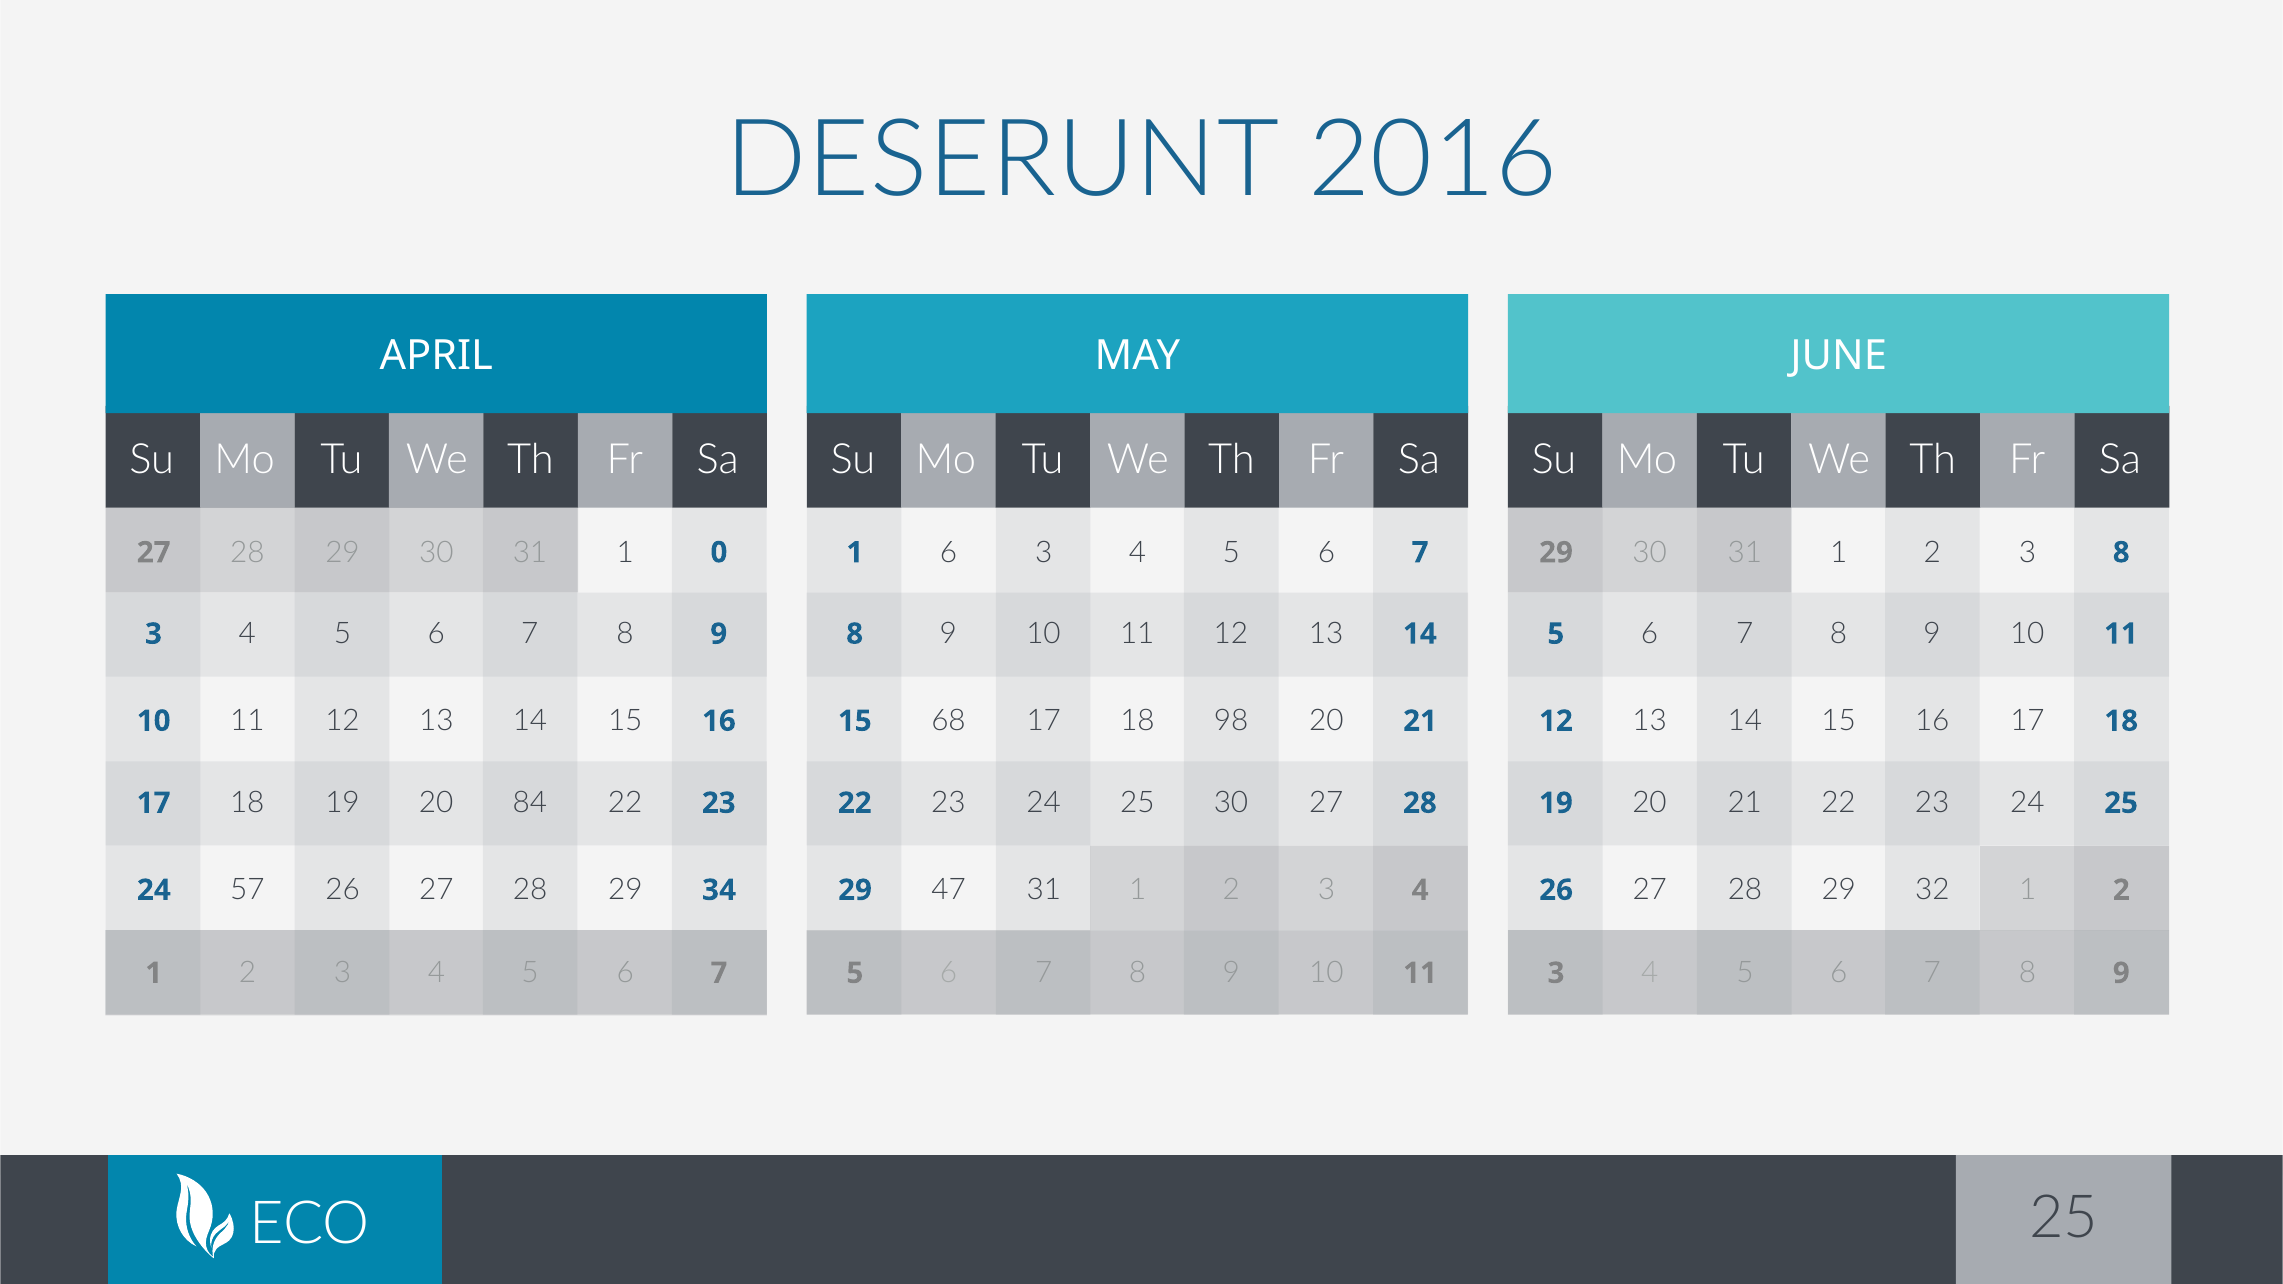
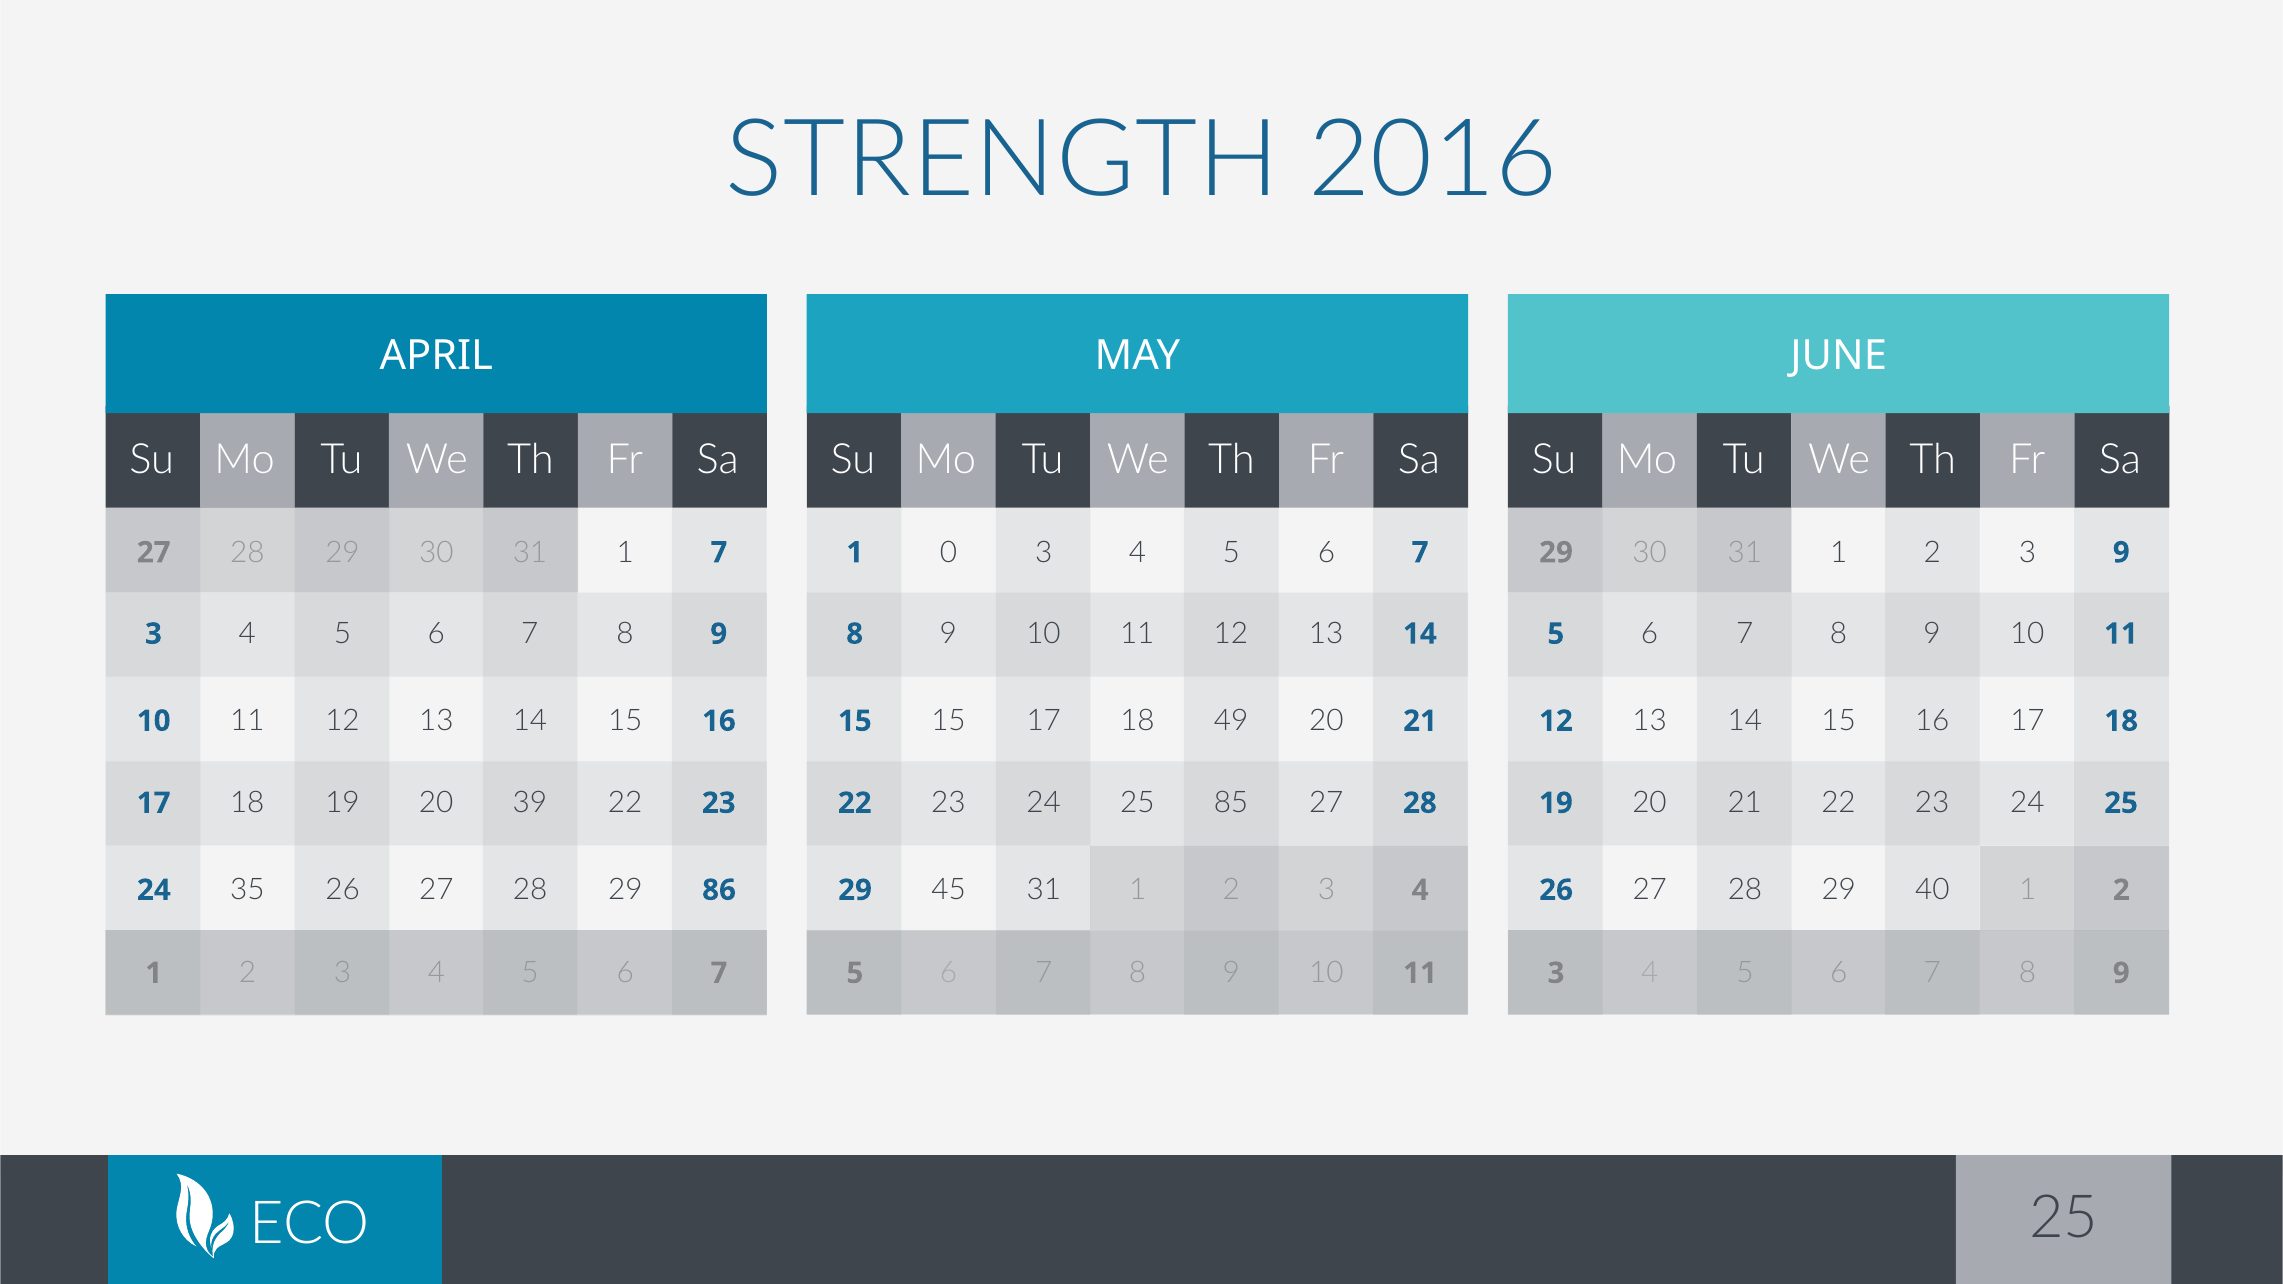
DESERUNT: DESERUNT -> STRENGTH
1 0: 0 -> 7
3 8: 8 -> 9
1 6: 6 -> 0
98: 98 -> 49
15 68: 68 -> 15
84: 84 -> 39
25 30: 30 -> 85
34: 34 -> 86
32: 32 -> 40
57: 57 -> 35
47: 47 -> 45
